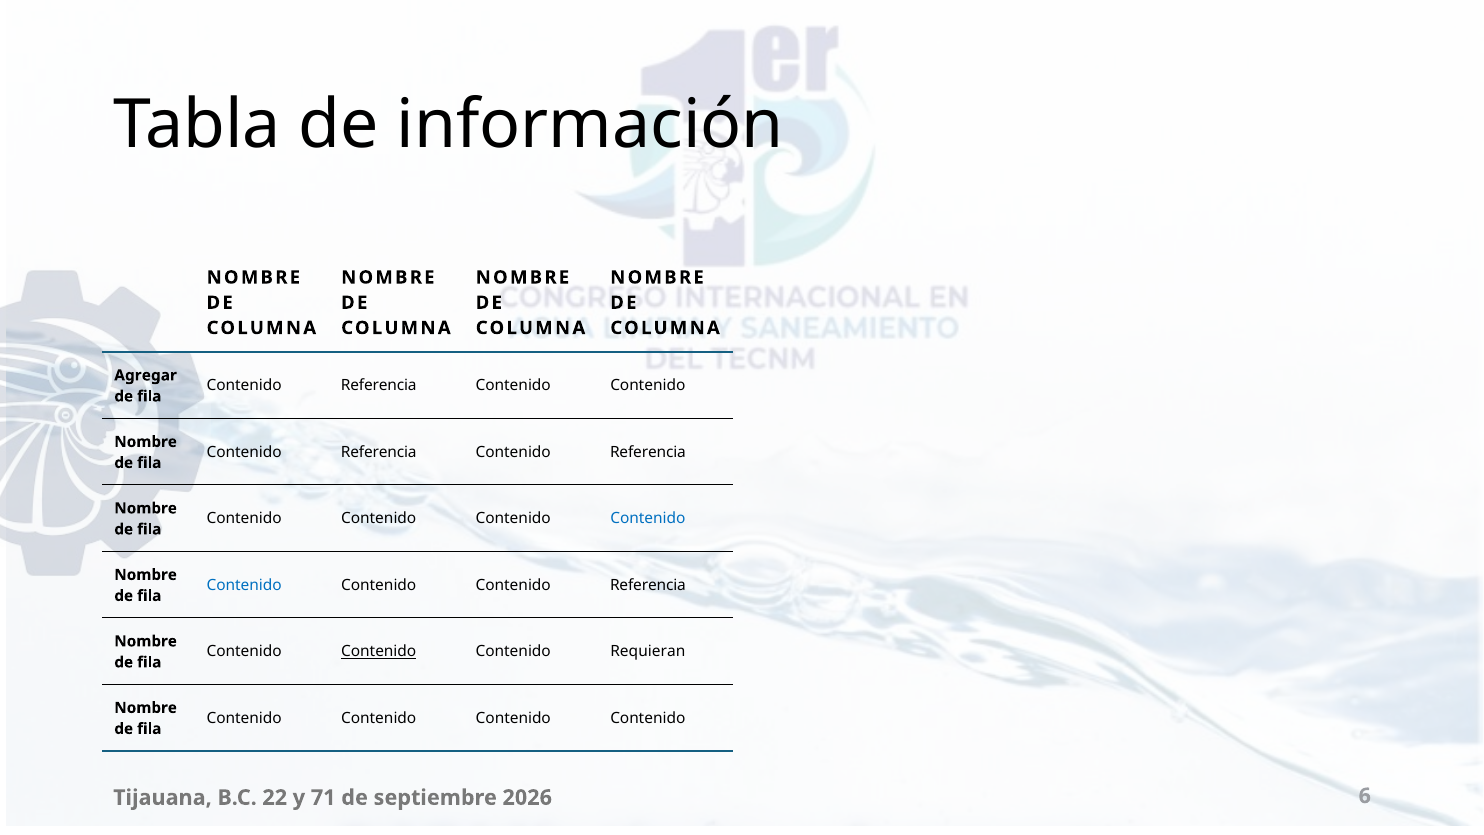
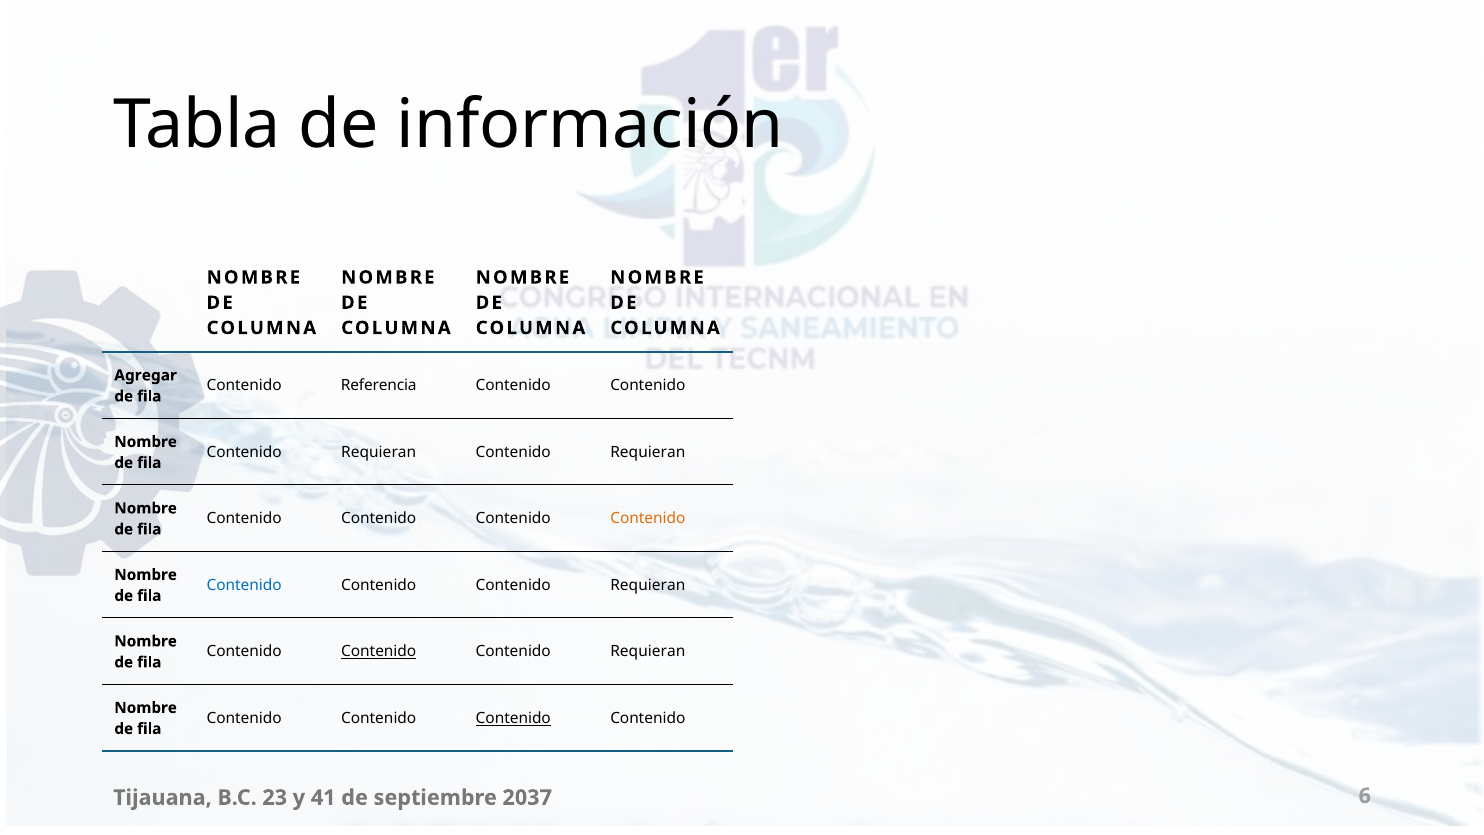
Referencia at (379, 452): Referencia -> Requieran
Referencia at (648, 452): Referencia -> Requieran
Contenido at (648, 519) colour: blue -> orange
Referencia at (648, 585): Referencia -> Requieran
Contenido at (513, 718) underline: none -> present
22: 22 -> 23
71: 71 -> 41
2026: 2026 -> 2037
